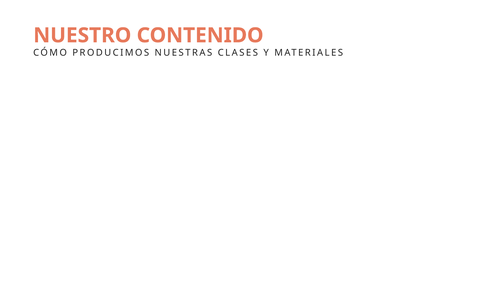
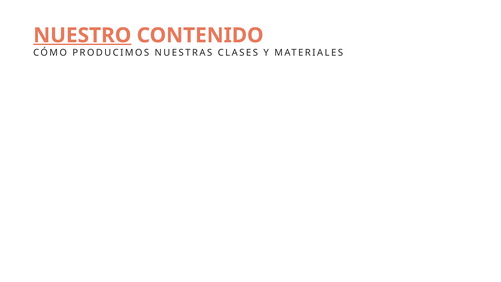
NUESTRO underline: none -> present
